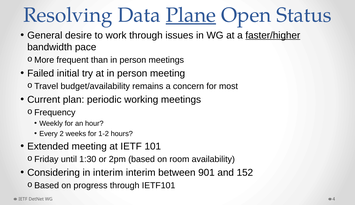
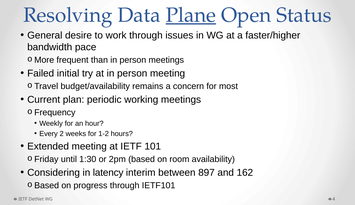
faster/higher underline: present -> none
in interim: interim -> latency
901: 901 -> 897
152: 152 -> 162
